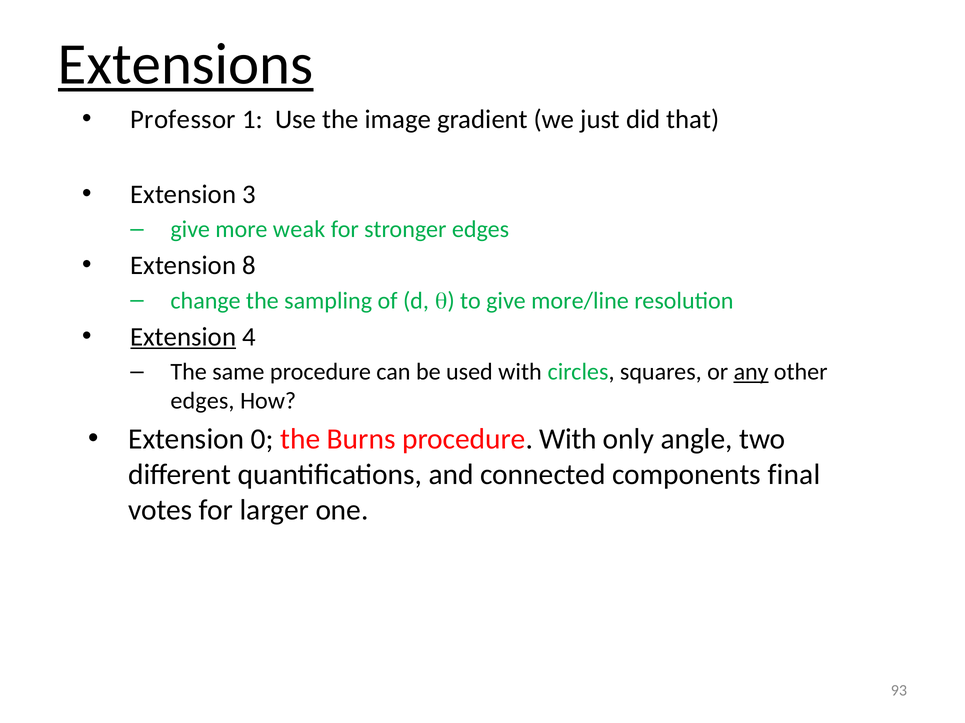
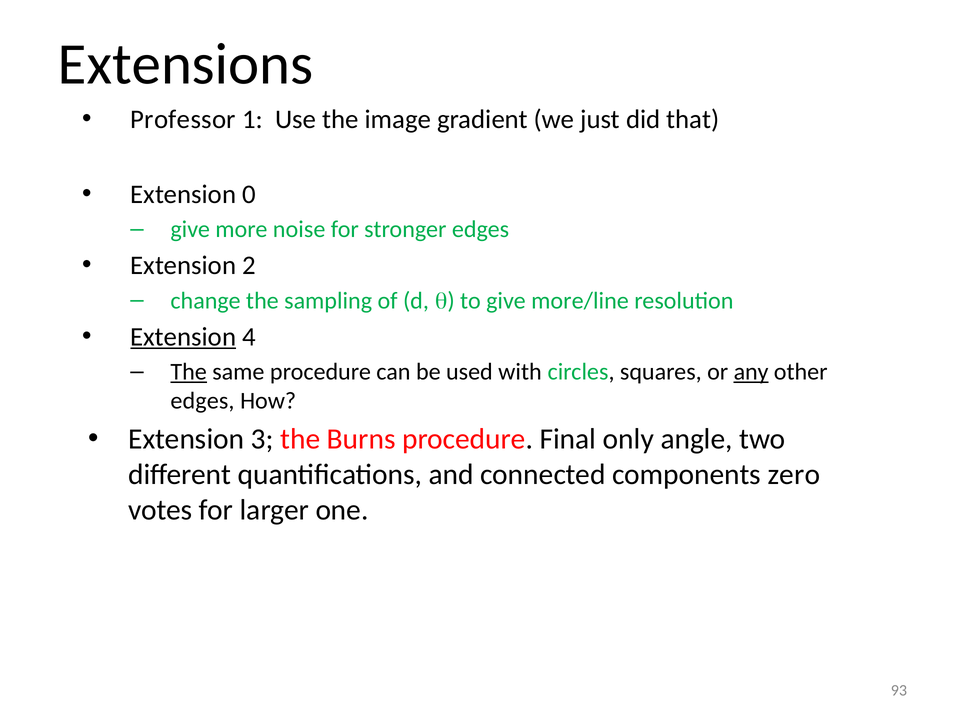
Extensions underline: present -> none
3: 3 -> 0
weak: weak -> noise
8: 8 -> 2
The at (189, 372) underline: none -> present
0: 0 -> 3
procedure With: With -> Final
final: final -> zero
